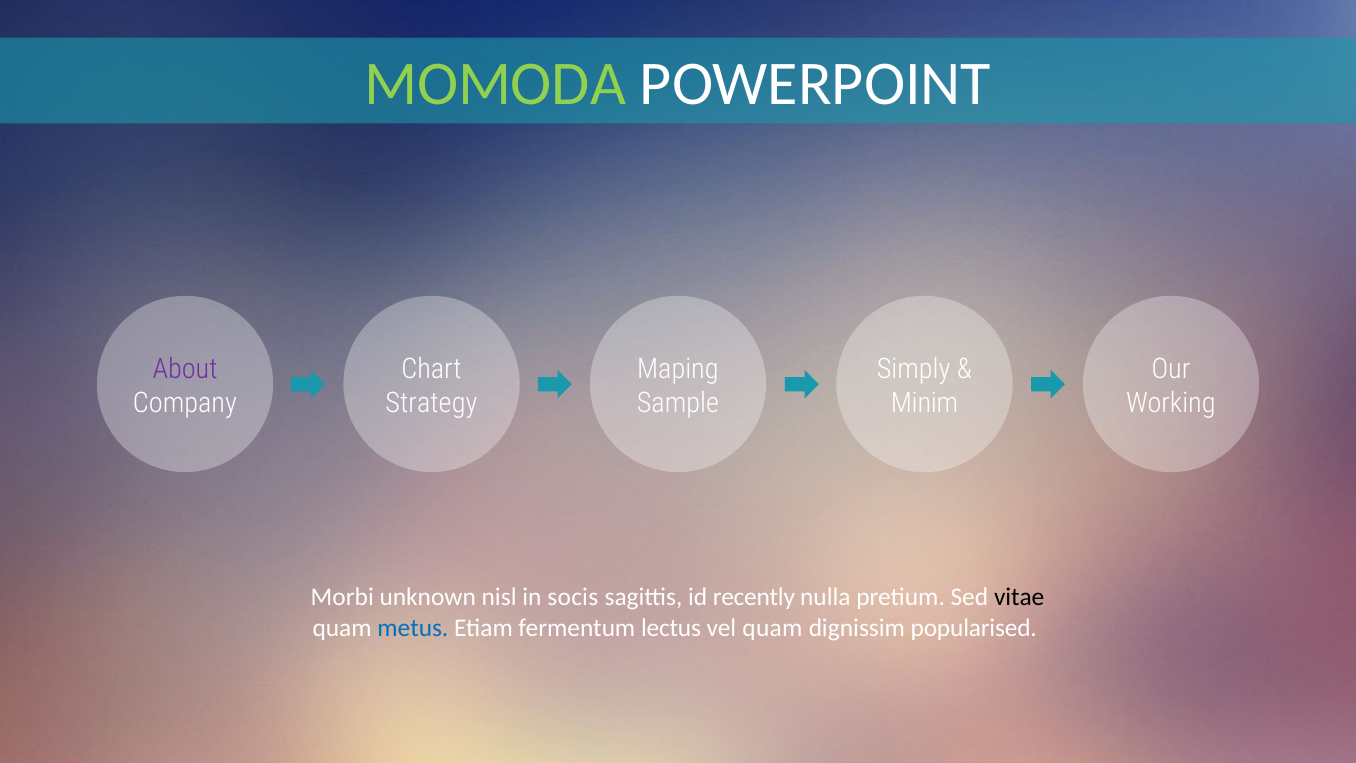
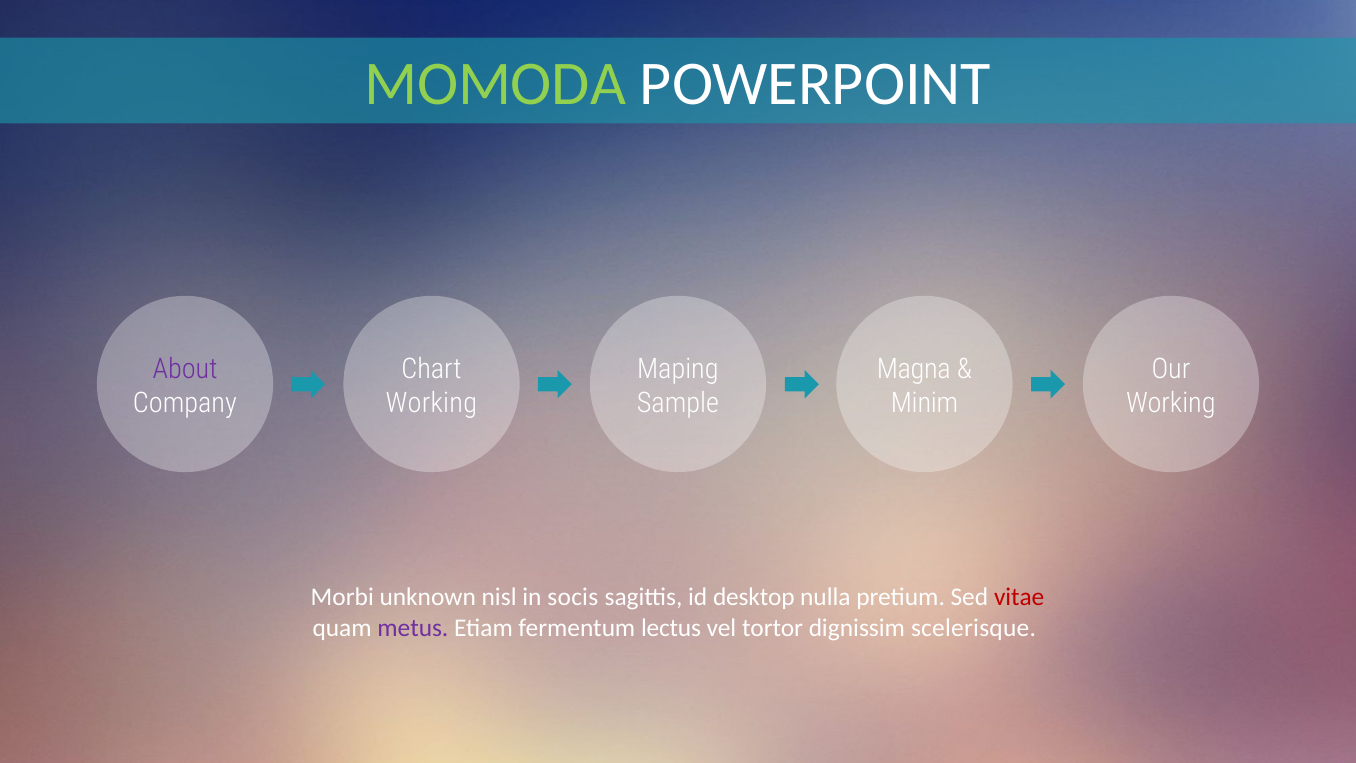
Simply: Simply -> Magna
Strategy at (431, 403): Strategy -> Working
recently: recently -> desktop
vitae colour: black -> red
metus colour: blue -> purple
vel quam: quam -> tortor
popularised: popularised -> scelerisque
